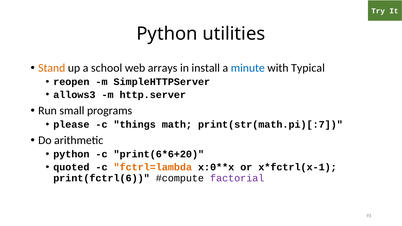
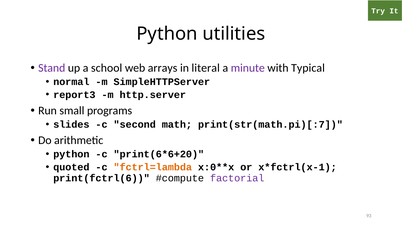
Stand colour: orange -> purple
install: install -> literal
minute colour: blue -> purple
reopen: reopen -> normal
allows3: allows3 -> report3
please: please -> slides
things: things -> second
